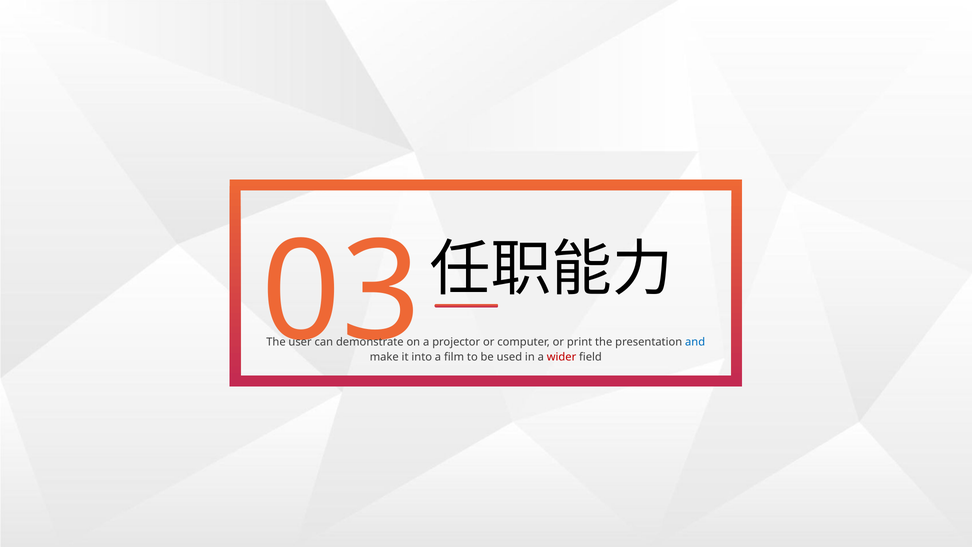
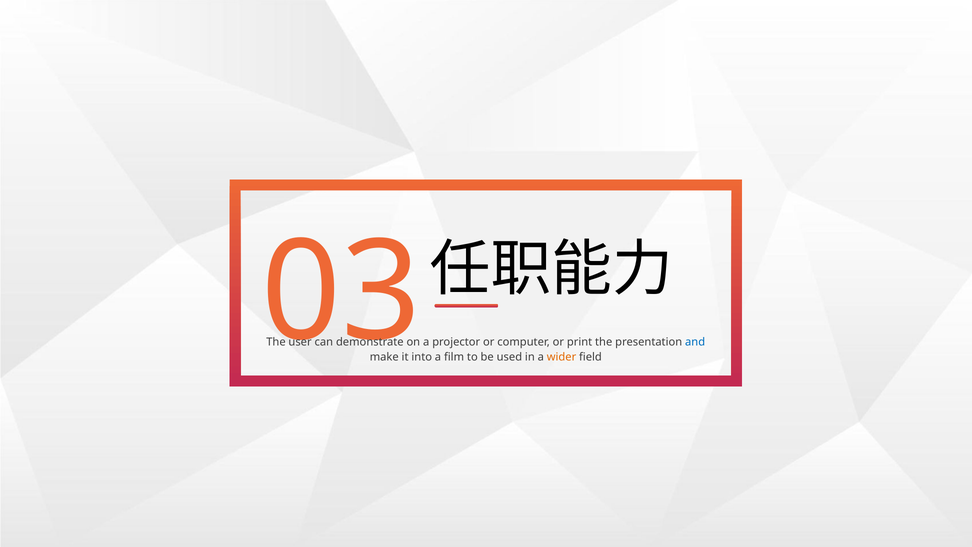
wider colour: red -> orange
